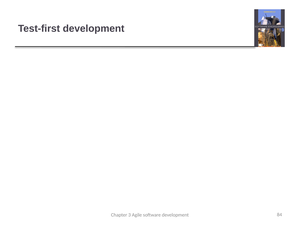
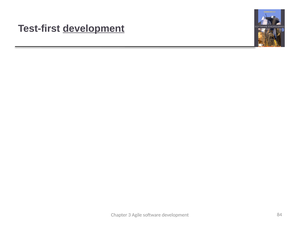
development at (94, 28) underline: none -> present
